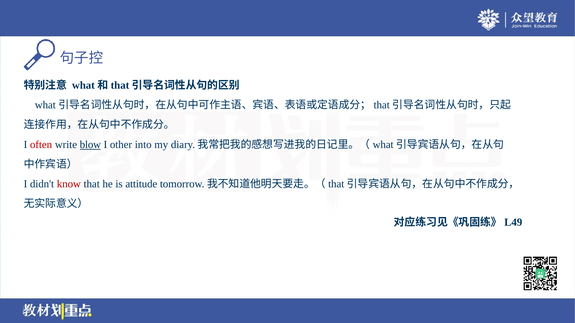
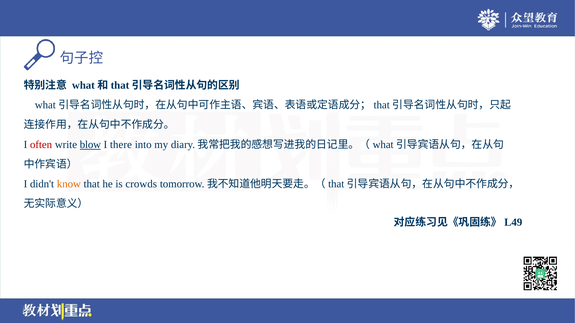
other: other -> there
know colour: red -> orange
attitude: attitude -> crowds
